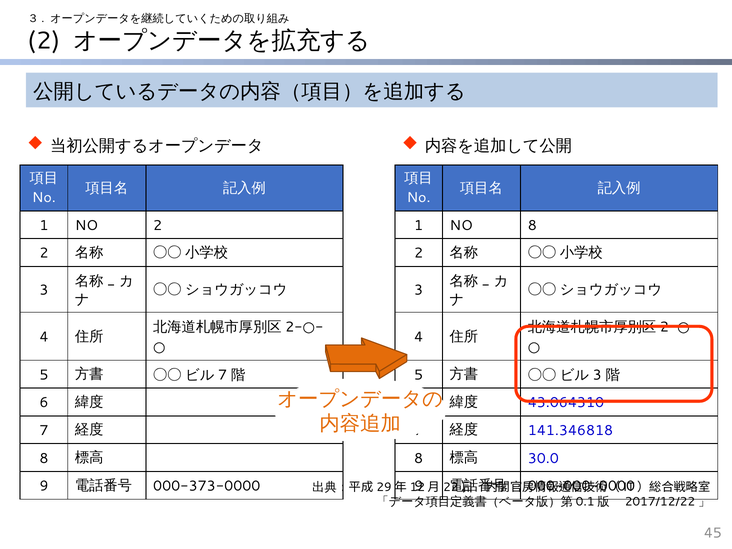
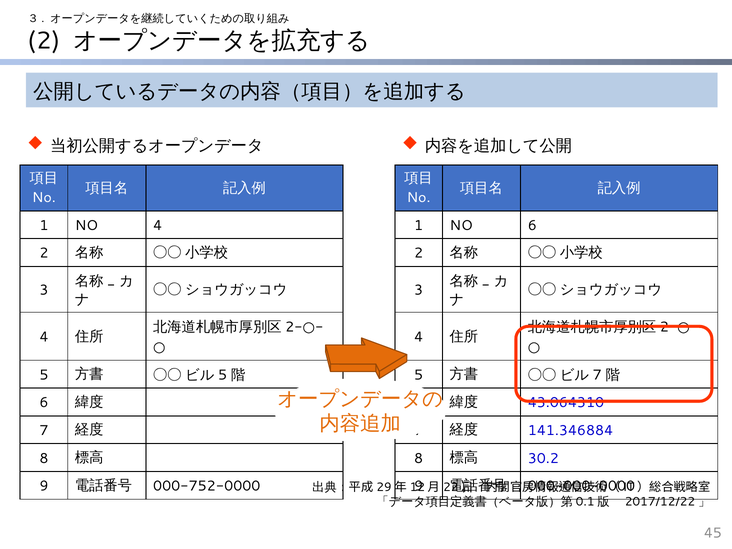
NO 2: 2 -> 4
NO 8: 8 -> 6
7 at (223, 375): 7 -> 5
3 at (597, 375): 3 -> 7
141.346818: 141.346818 -> 141.346884
30.0: 30.0 -> 30.2
000-373-0000: 000-373-0000 -> 000-752-0000
